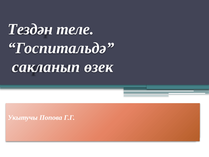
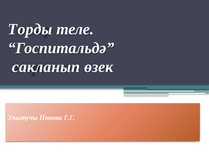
Тездән: Тездән -> Торды
